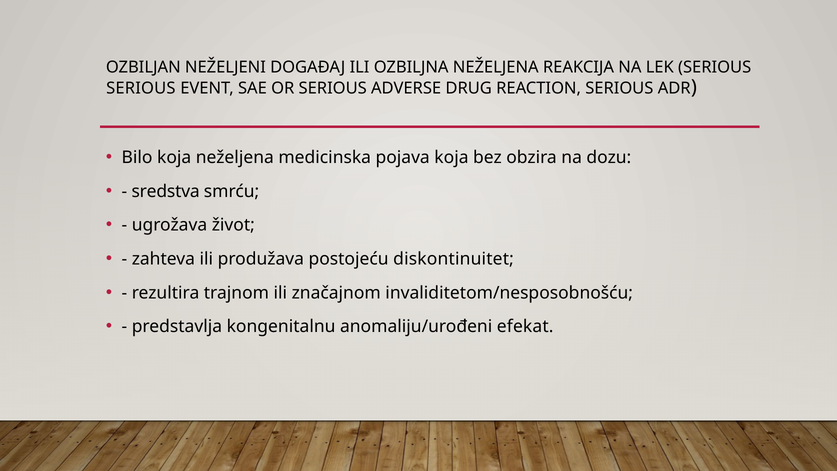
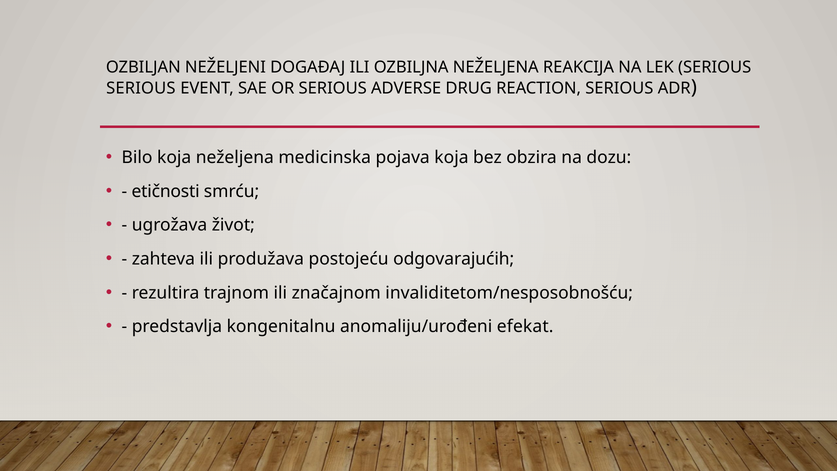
sredstva: sredstva -> etičnosti
diskontinuitet: diskontinuitet -> odgovarajućih
